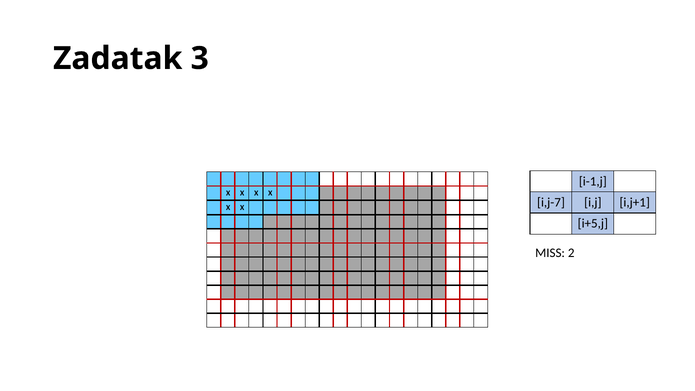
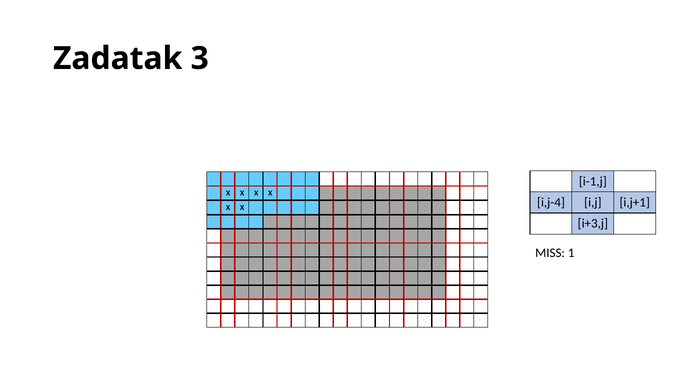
i,j-7: i,j-7 -> i,j-4
i+5,j: i+5,j -> i+3,j
2: 2 -> 1
